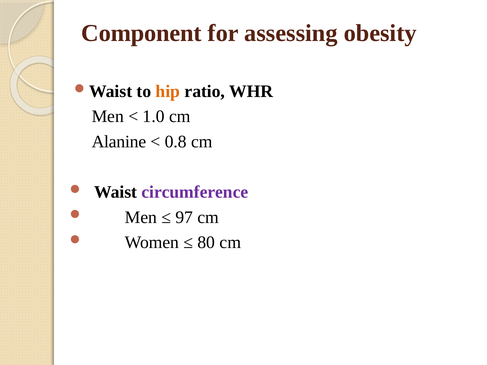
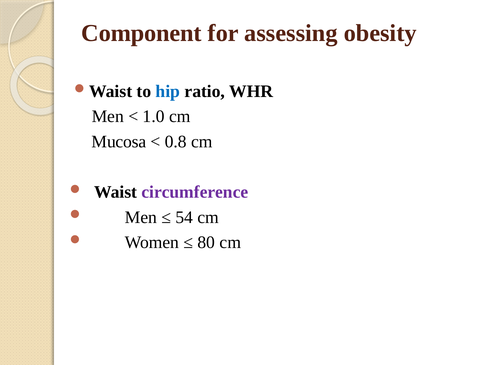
hip colour: orange -> blue
Alanine: Alanine -> Mucosa
97: 97 -> 54
